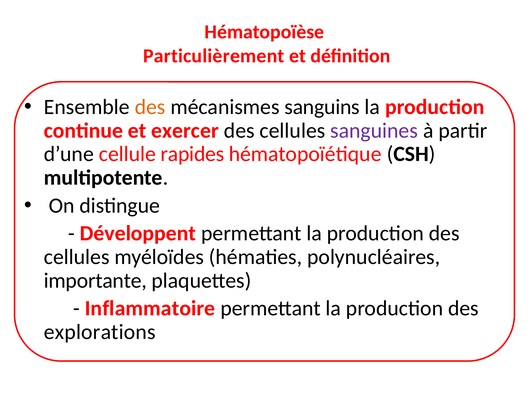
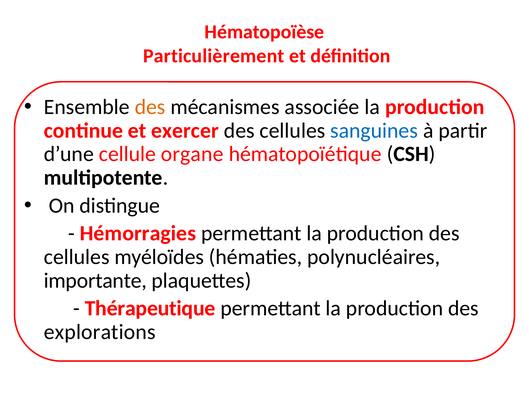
sanguins: sanguins -> associée
sanguines colour: purple -> blue
rapides: rapides -> organe
Développent: Développent -> Hémorragies
Inflammatoire: Inflammatoire -> Thérapeutique
